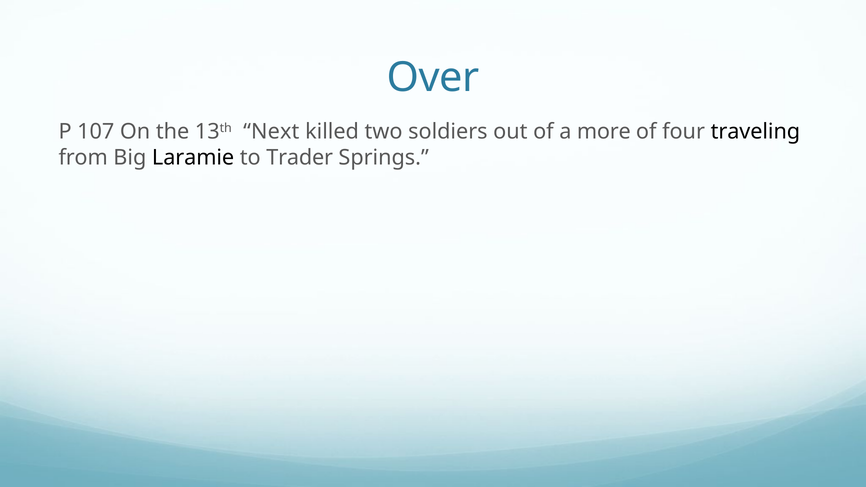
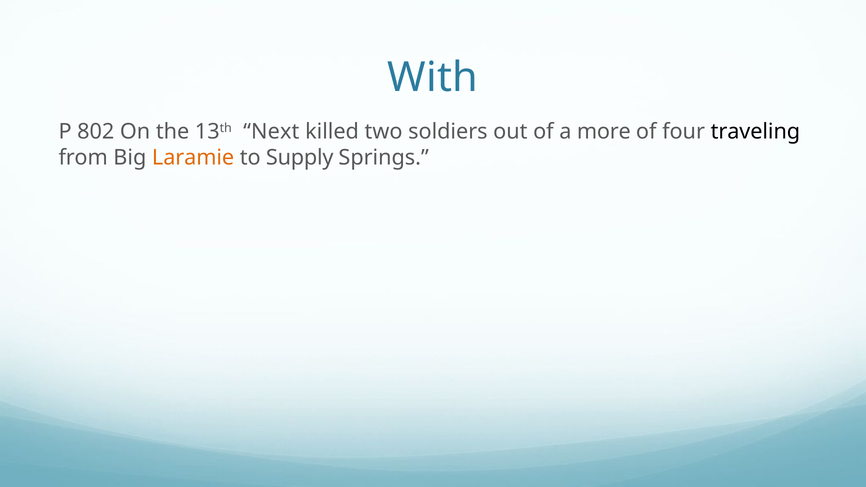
Over: Over -> With
107: 107 -> 802
Laramie colour: black -> orange
Trader: Trader -> Supply
